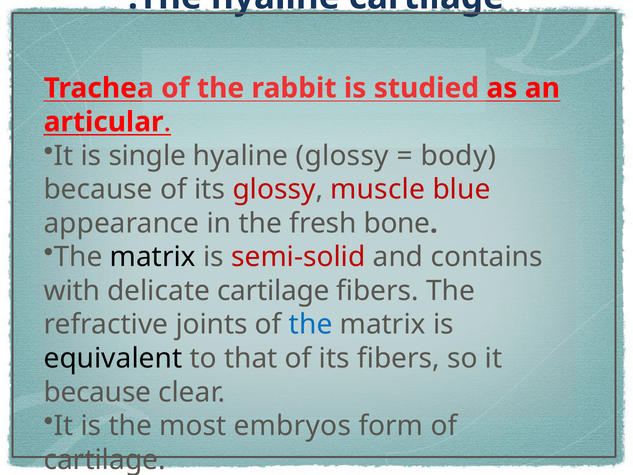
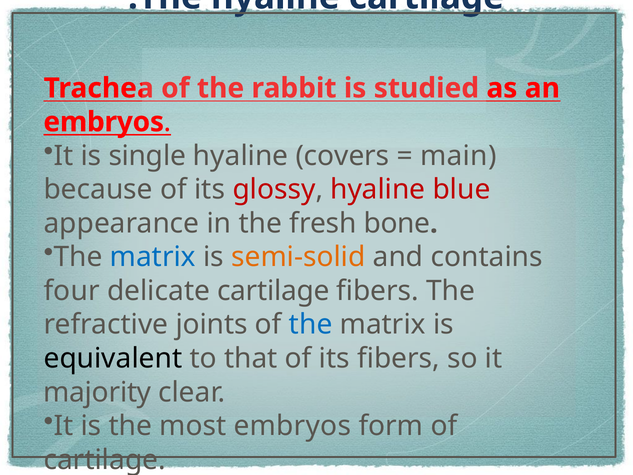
articular at (104, 122): articular -> embryos
hyaline glossy: glossy -> covers
body: body -> main
glossy muscle: muscle -> hyaline
matrix at (153, 257) colour: black -> blue
semi-solid colour: red -> orange
with: with -> four
because at (97, 392): because -> majority
